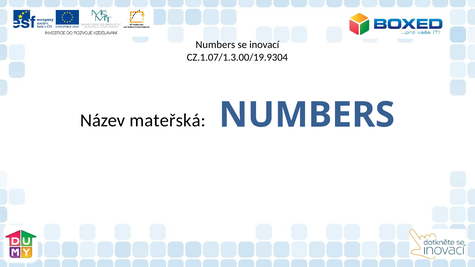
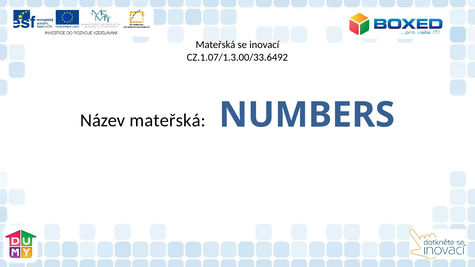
Numbers at (215, 45): Numbers -> Mateřská
CZ.1.07/1.3.00/19.9304: CZ.1.07/1.3.00/19.9304 -> CZ.1.07/1.3.00/33.6492
